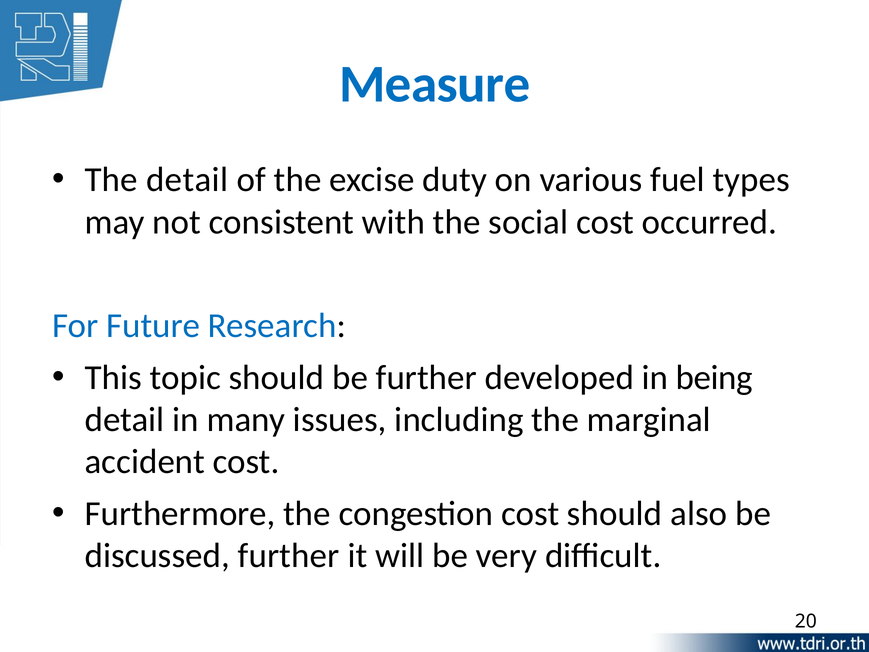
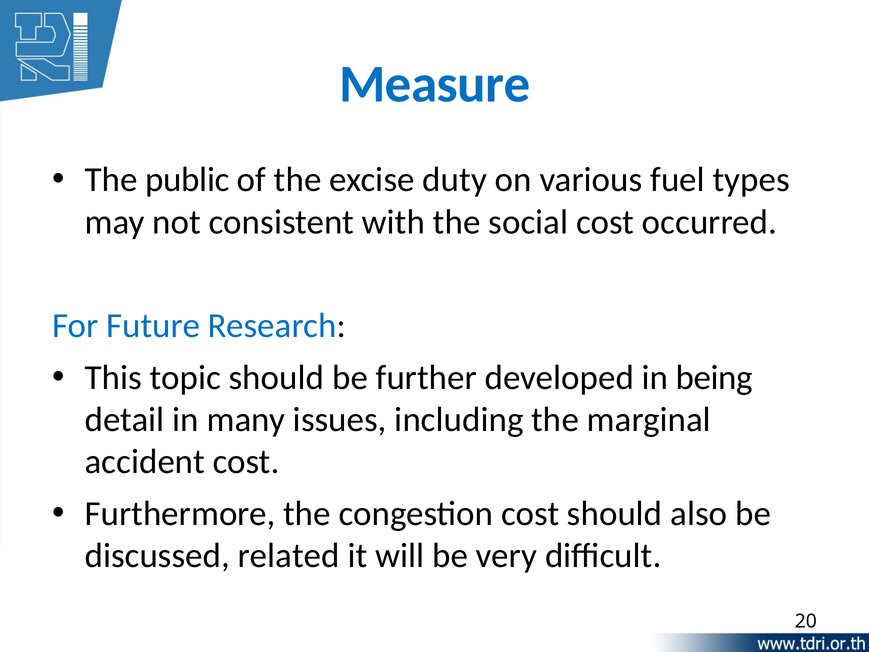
The detail: detail -> public
discussed further: further -> related
